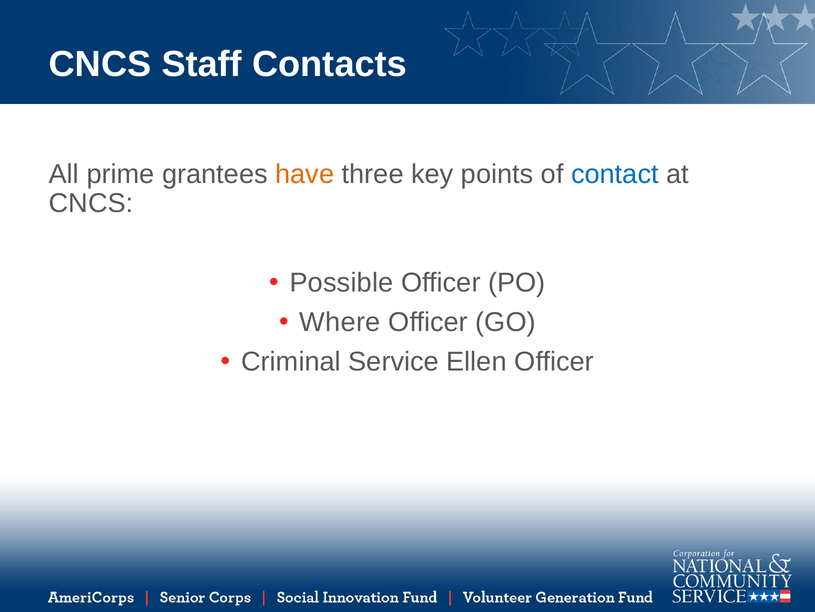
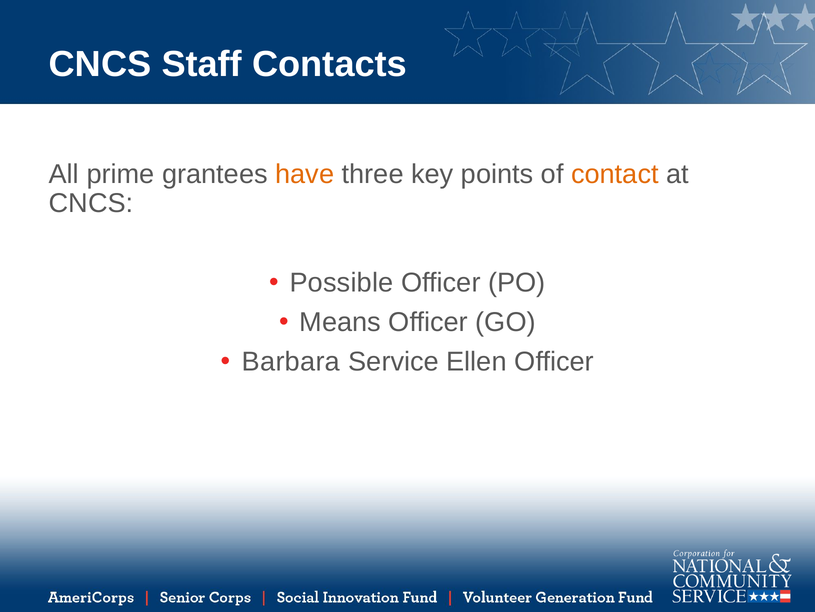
contact colour: blue -> orange
Where: Where -> Means
Criminal: Criminal -> Barbara
